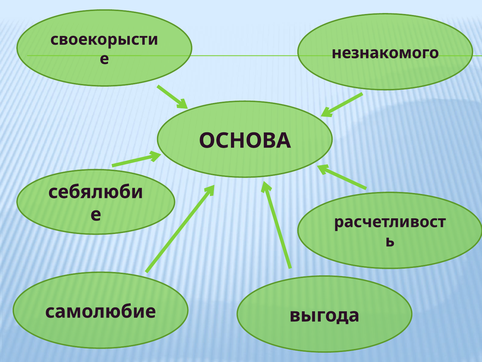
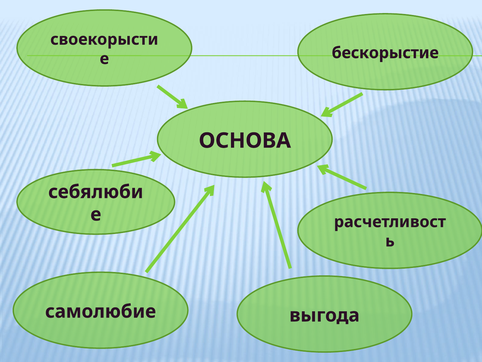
незнакомого: незнакомого -> бескорыстие
